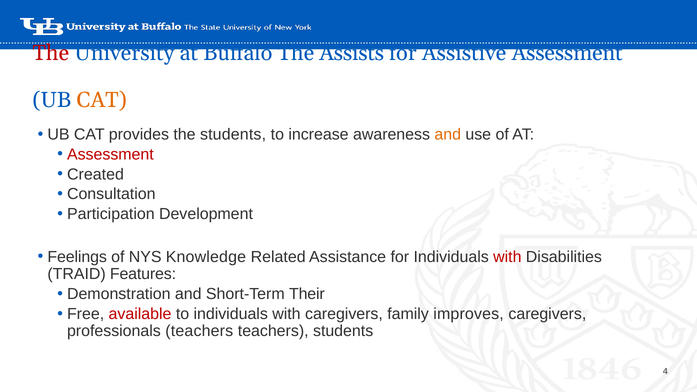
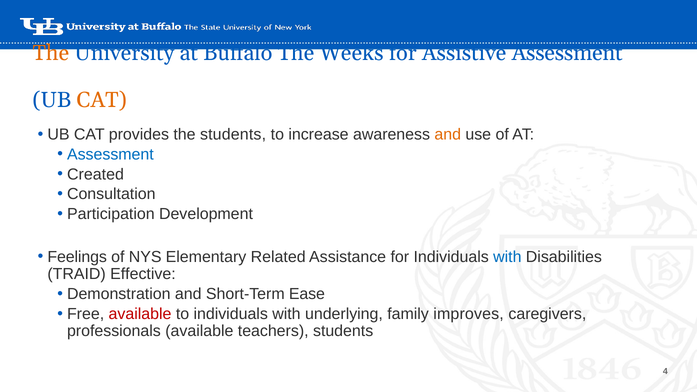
The at (51, 53) colour: red -> orange
Assists: Assists -> Weeks
Assessment at (110, 154) colour: red -> blue
Knowledge: Knowledge -> Elementary
with at (507, 257) colour: red -> blue
Features: Features -> Effective
Their: Their -> Ease
with caregivers: caregivers -> underlying
professionals teachers: teachers -> available
